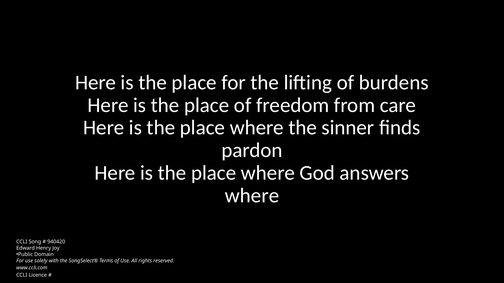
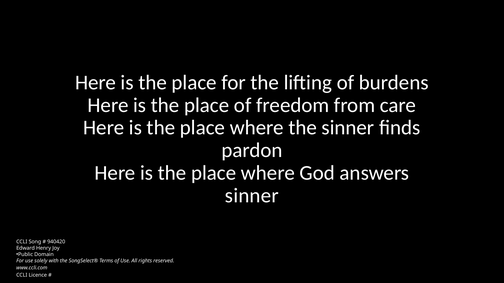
where at (252, 196): where -> sinner
